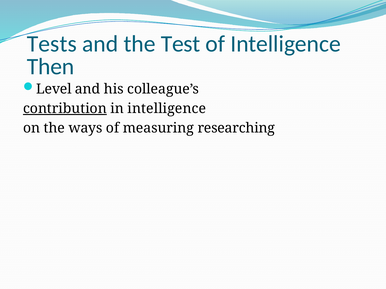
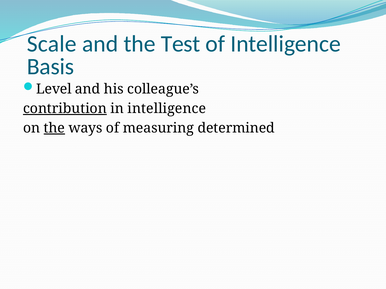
Tests: Tests -> Scale
Then: Then -> Basis
the at (54, 128) underline: none -> present
researching: researching -> determined
